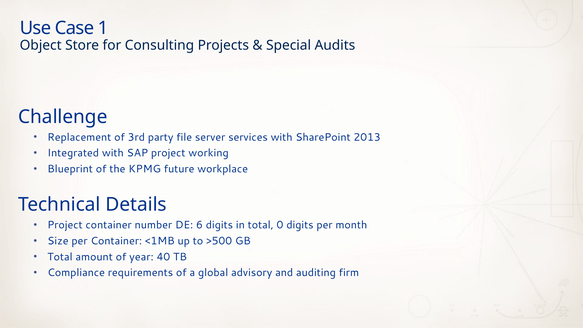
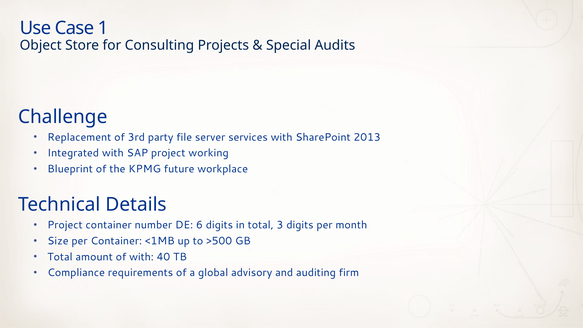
0: 0 -> 3
of year: year -> with
